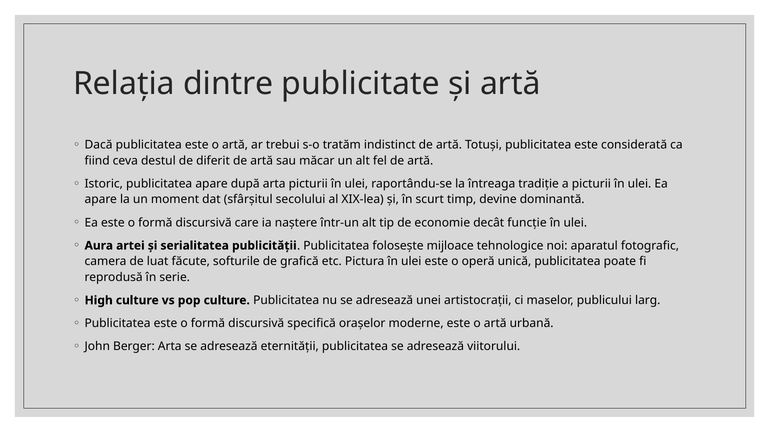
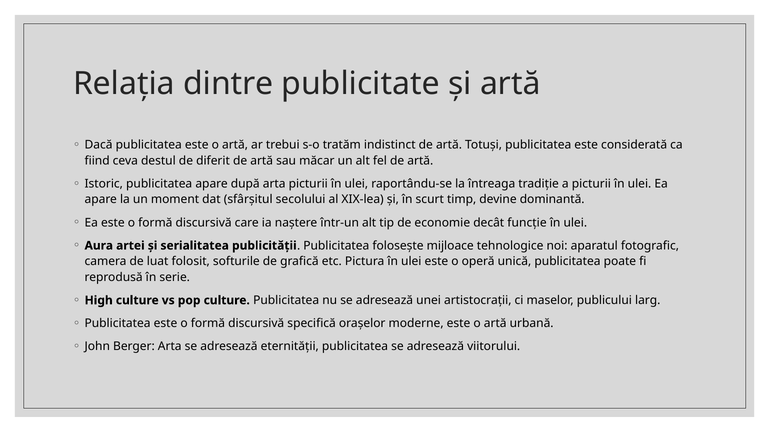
făcute: făcute -> folosit
